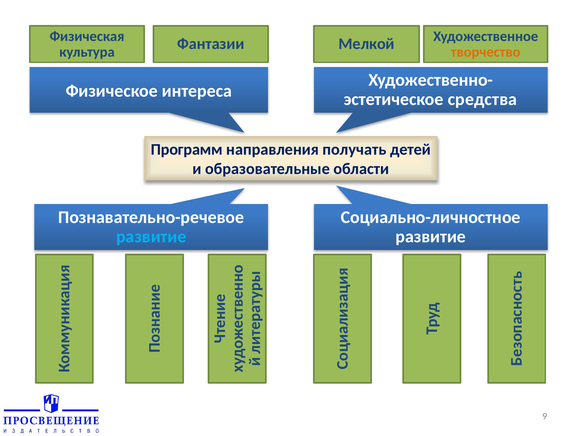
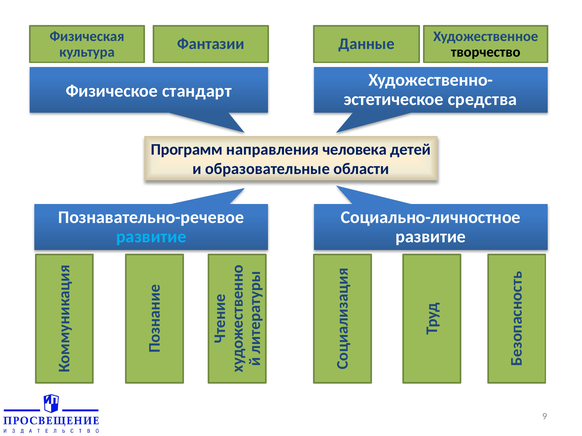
Мелкой: Мелкой -> Данные
творчество colour: orange -> black
интереса: интереса -> стандарт
получать: получать -> человека
